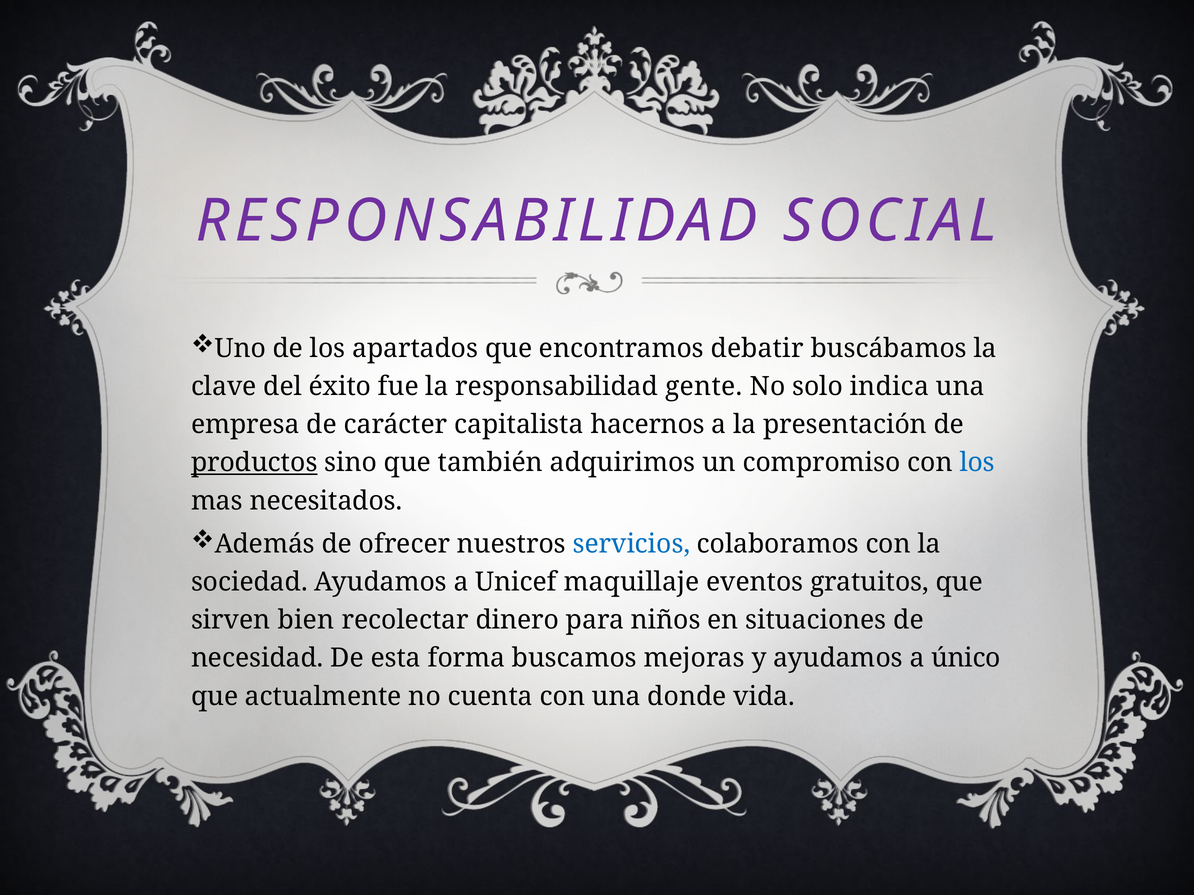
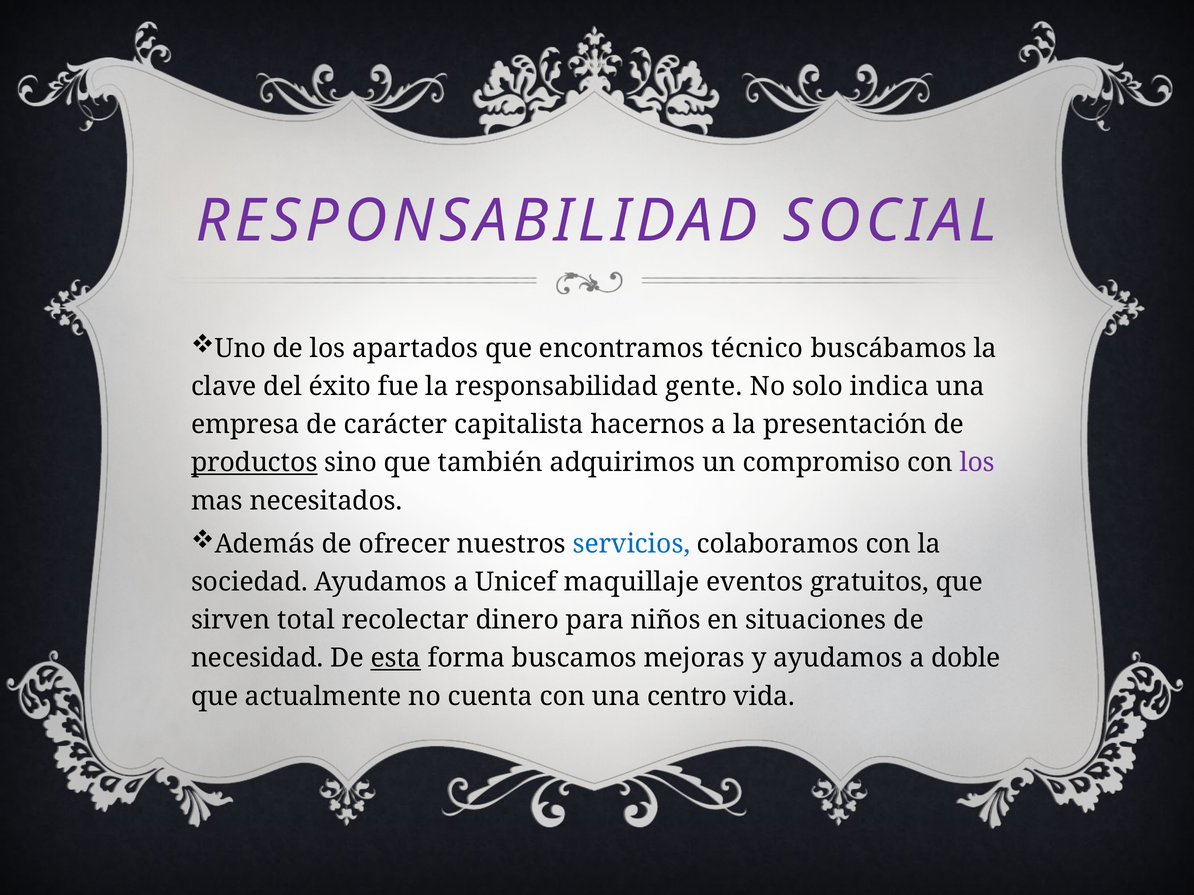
debatir: debatir -> técnico
los at (977, 463) colour: blue -> purple
bien: bien -> total
esta underline: none -> present
único: único -> doble
donde: donde -> centro
